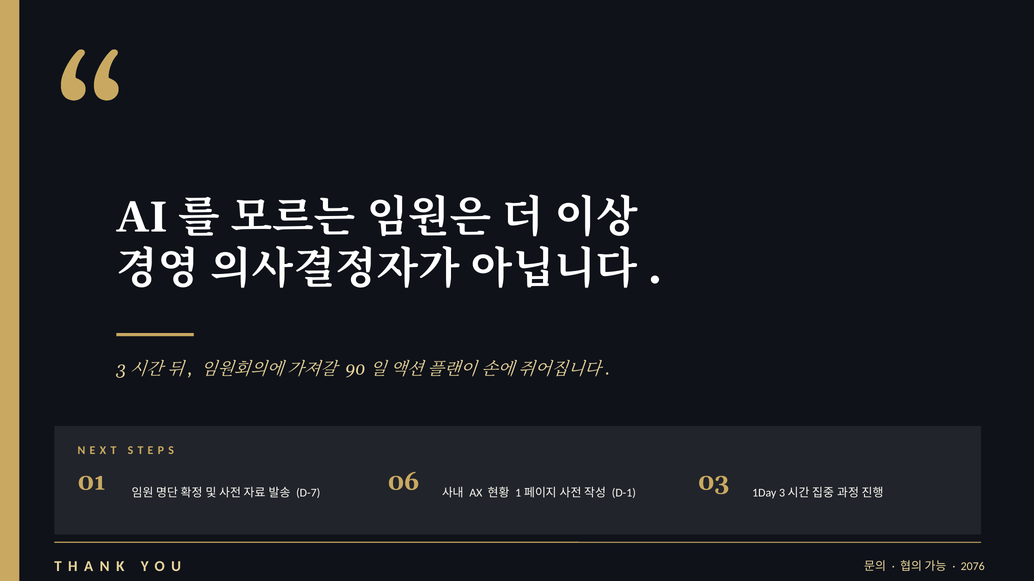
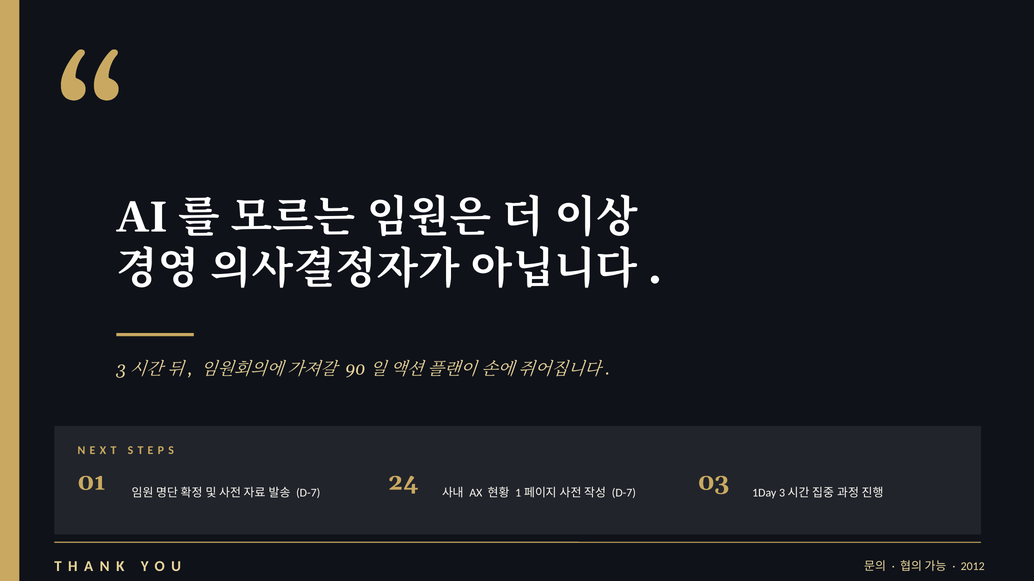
06: 06 -> 24
D-1 at (624, 493): D-1 -> D-7
2076: 2076 -> 2012
